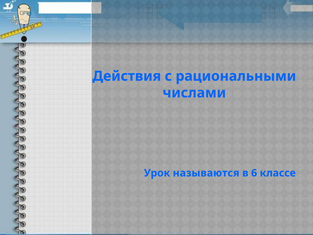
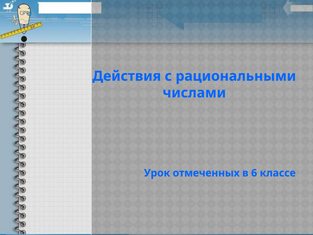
называются: называются -> отмеченных
